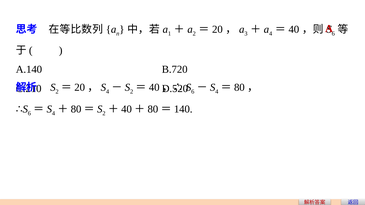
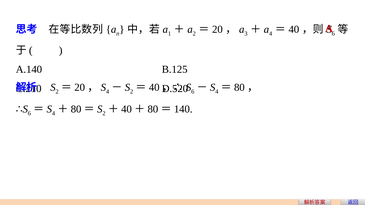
B.720: B.720 -> B.125
